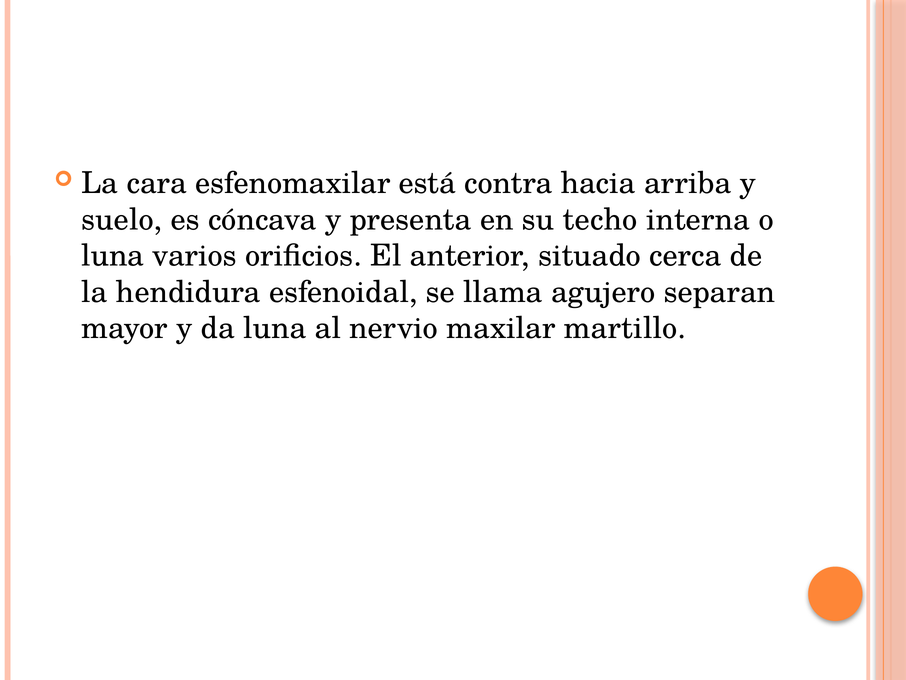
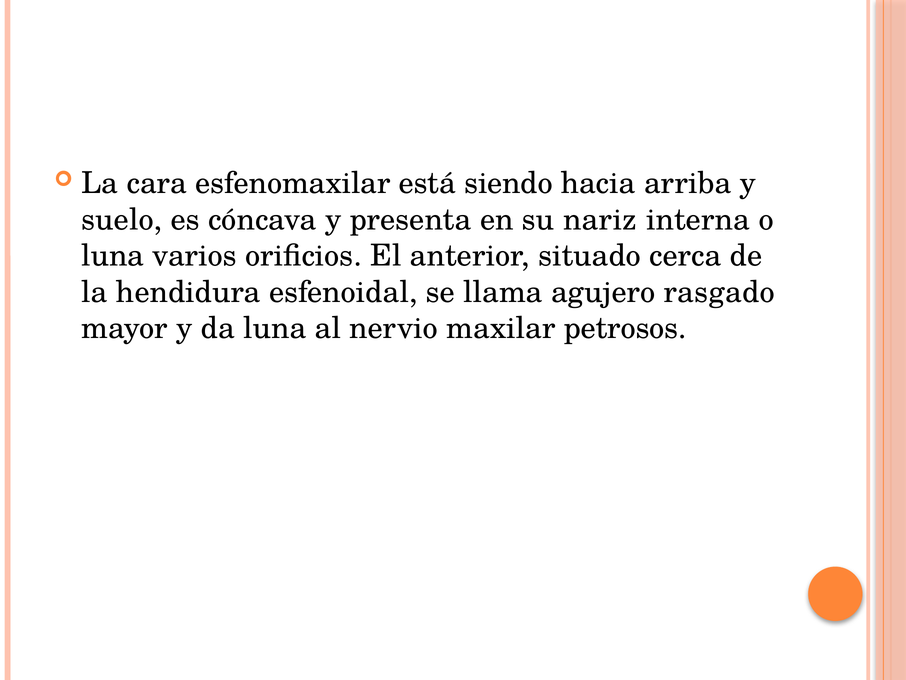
contra: contra -> siendo
techo: techo -> nariz
separan: separan -> rasgado
martillo: martillo -> petrosos
